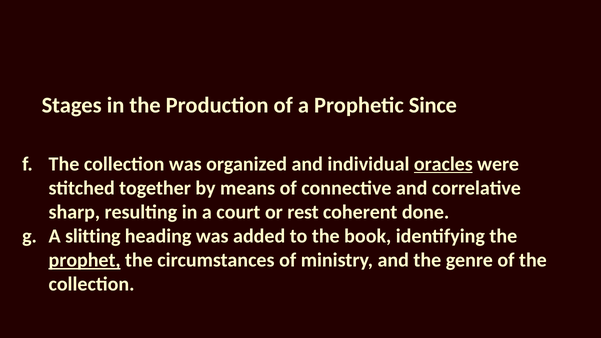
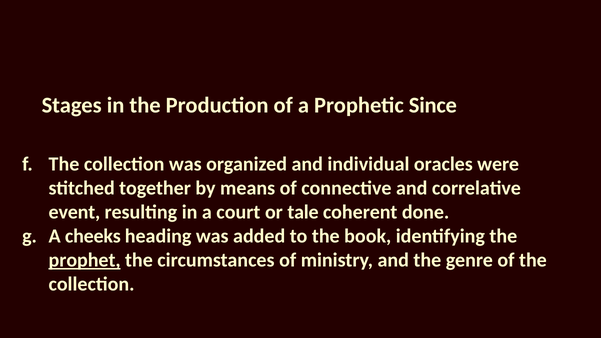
oracles underline: present -> none
sharp: sharp -> event
rest: rest -> tale
slitting: slitting -> cheeks
